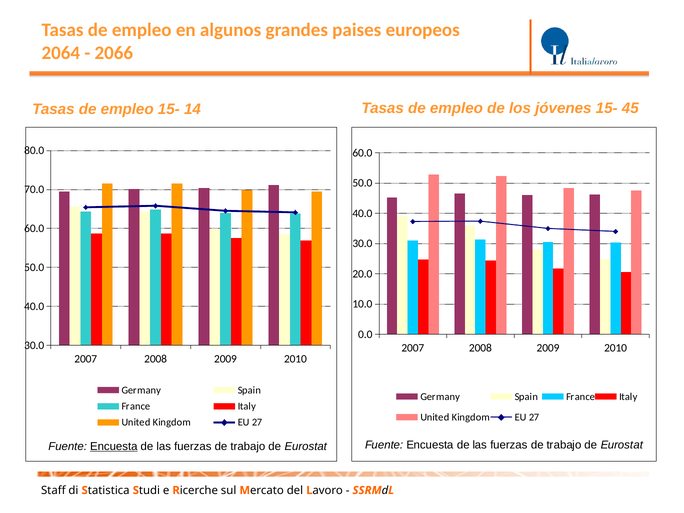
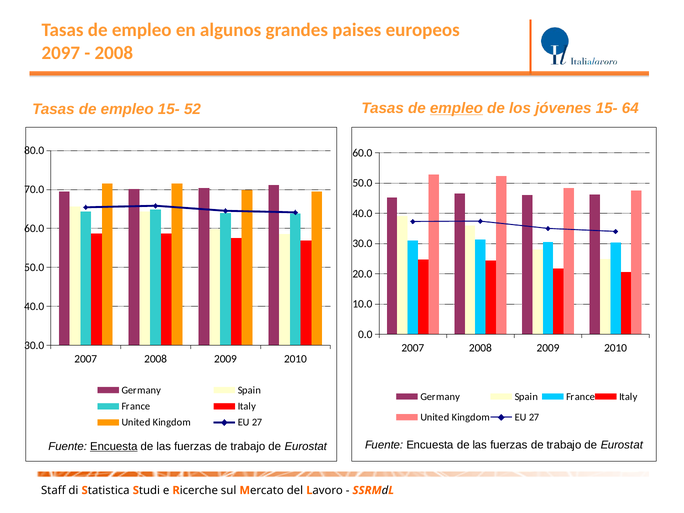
2064: 2064 -> 2097
2066 at (114, 53): 2066 -> 2008
empleo at (456, 108) underline: none -> present
45: 45 -> 64
14: 14 -> 52
